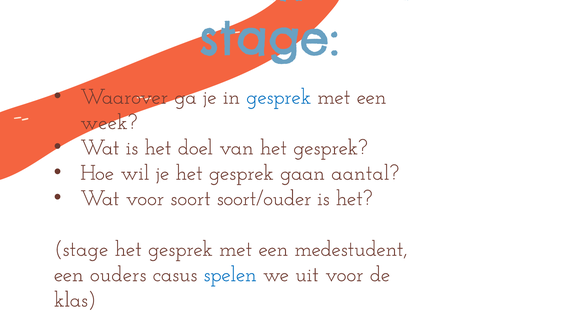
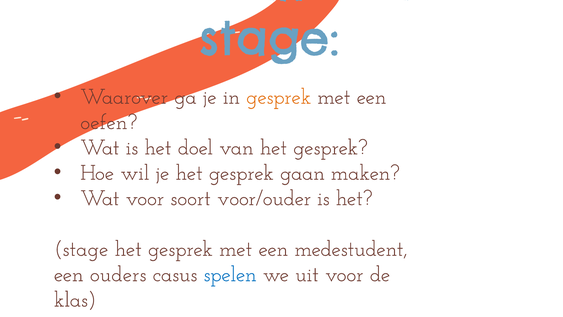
gesprek at (279, 97) colour: blue -> orange
week: week -> oefen
aantal: aantal -> maken
soort/ouder: soort/ouder -> voor/ouder
